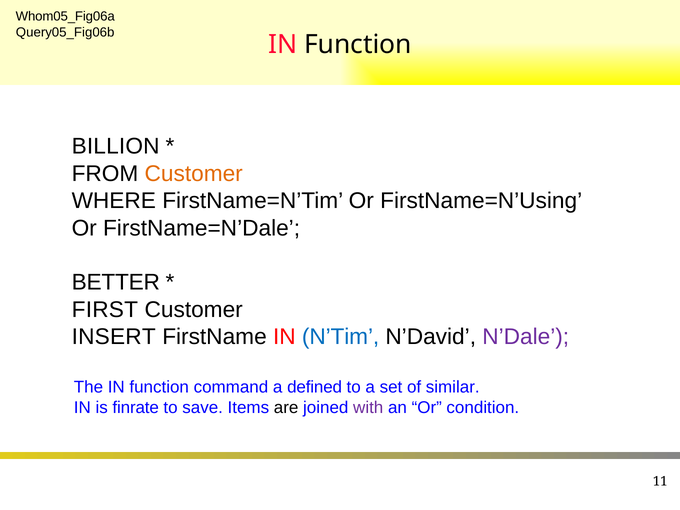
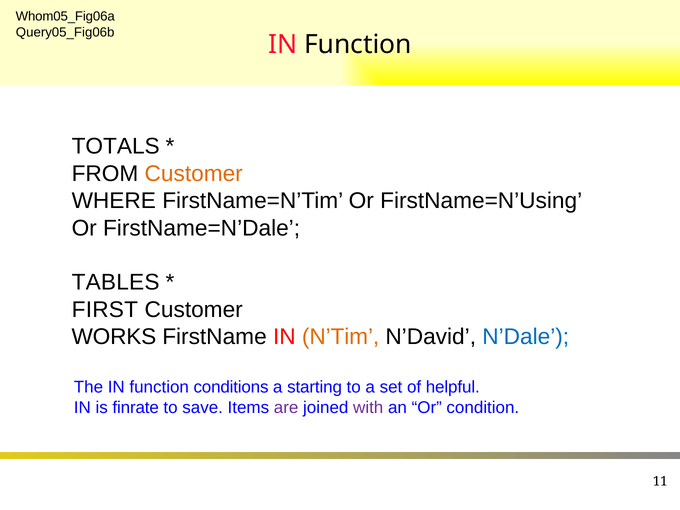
BILLION: BILLION -> TOTALS
BETTER: BETTER -> TABLES
INSERT: INSERT -> WORKS
N’Tim colour: blue -> orange
N’Dale colour: purple -> blue
command: command -> conditions
defined: defined -> starting
similar: similar -> helpful
are colour: black -> purple
